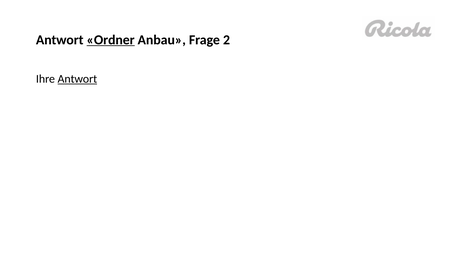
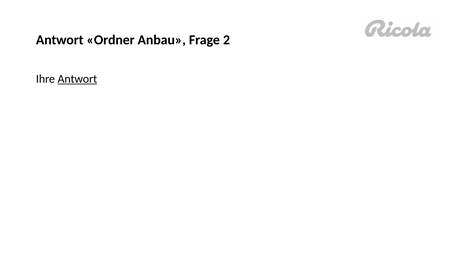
Ordner underline: present -> none
